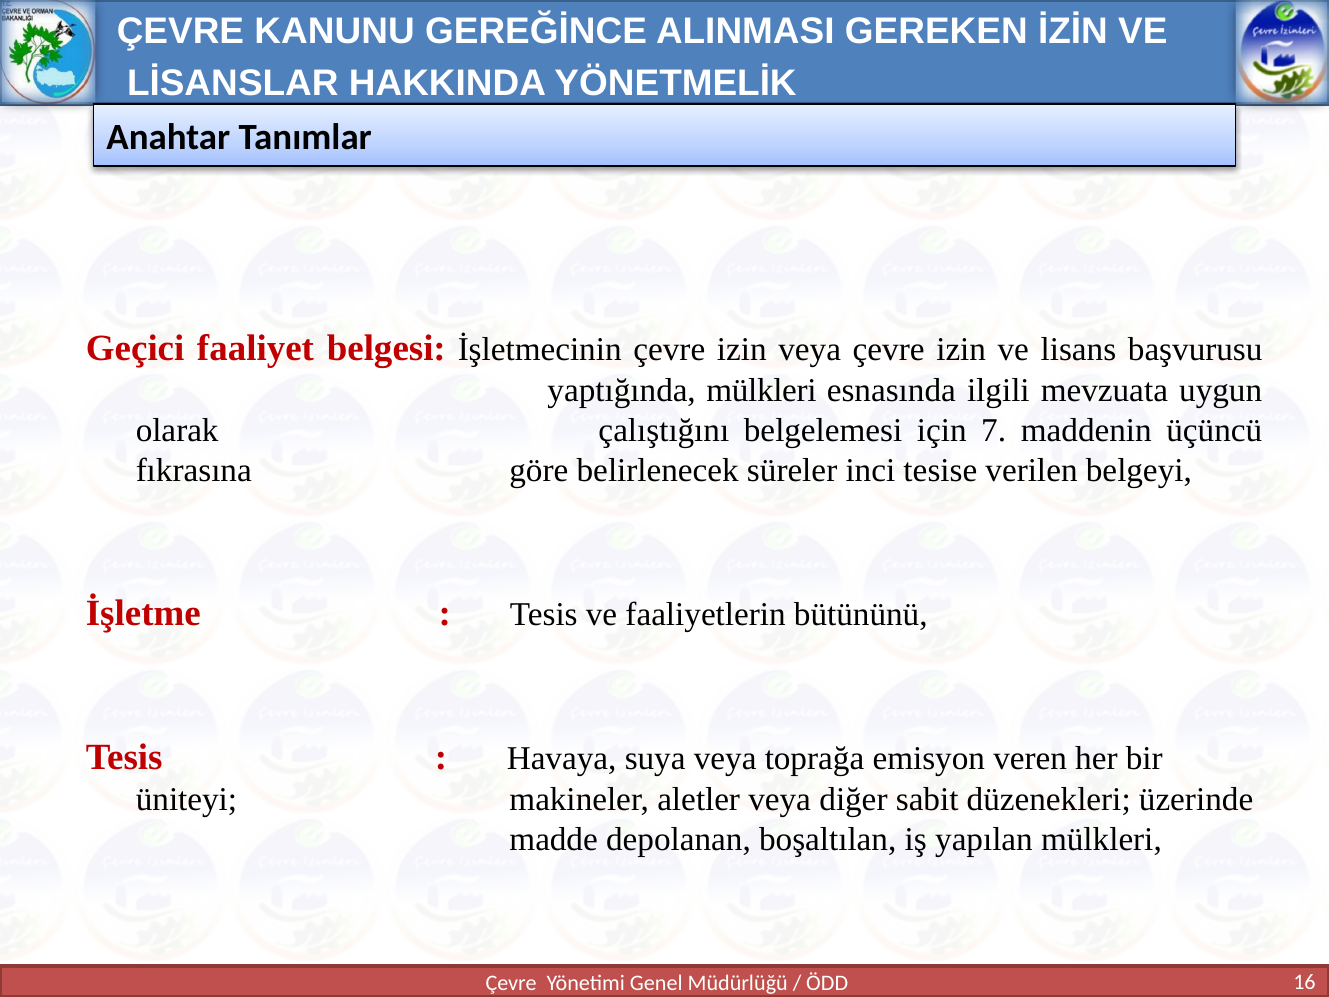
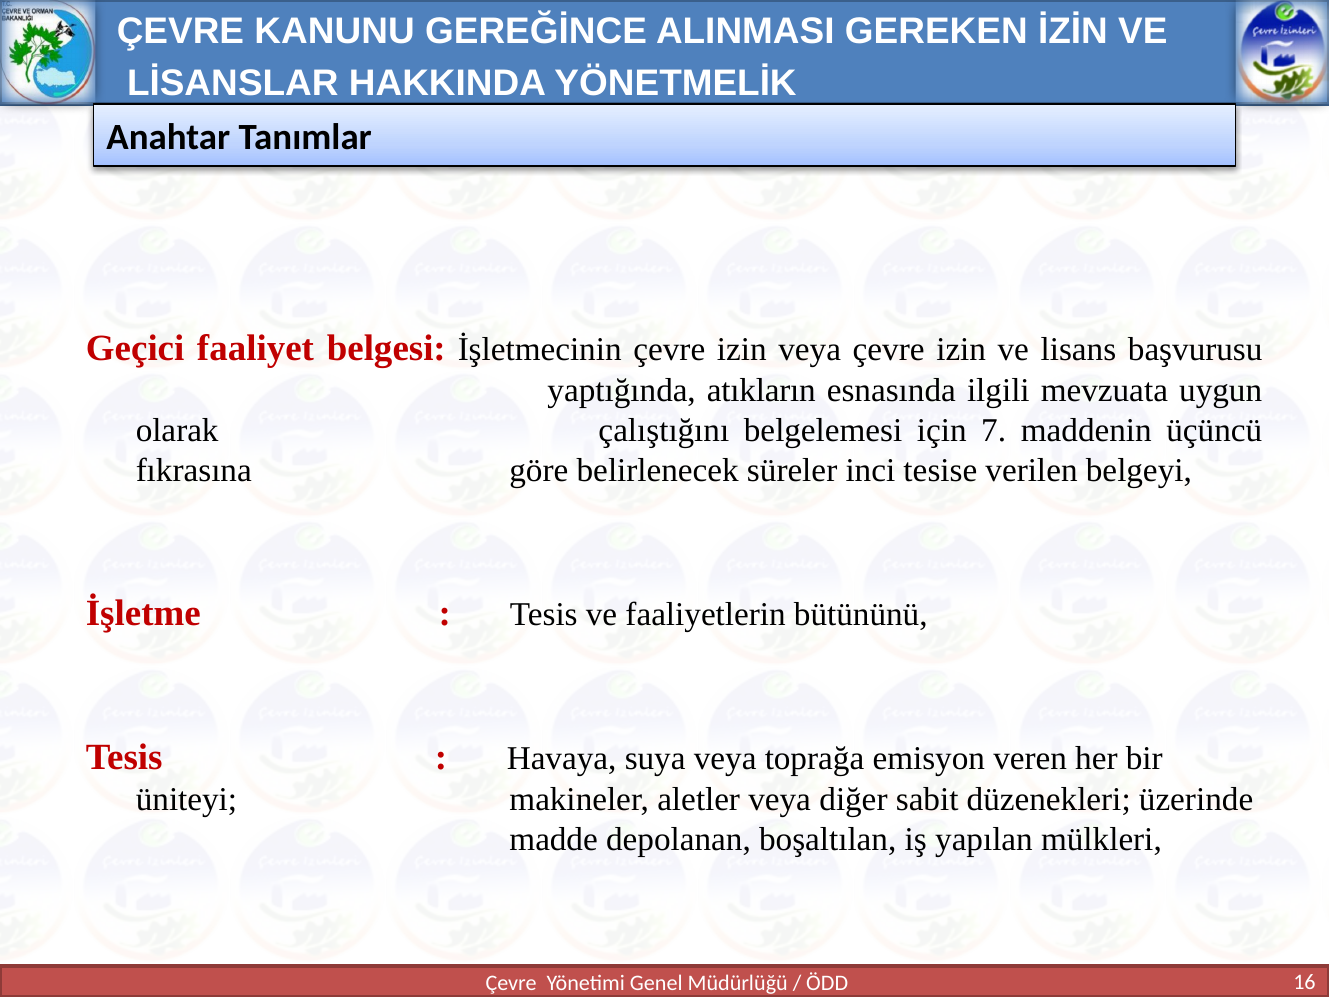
yaptığında mülkleri: mülkleri -> atıkların
